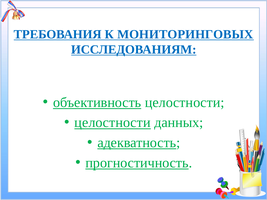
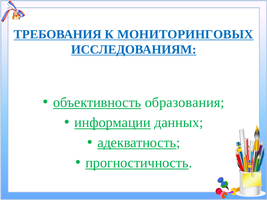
объективность целостности: целостности -> образования
целостности at (112, 123): целостности -> информации
